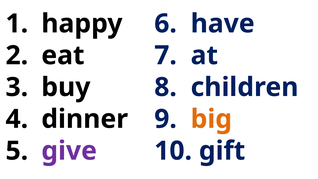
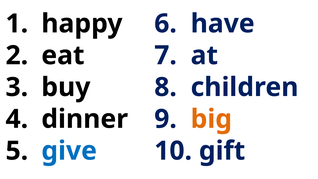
give colour: purple -> blue
